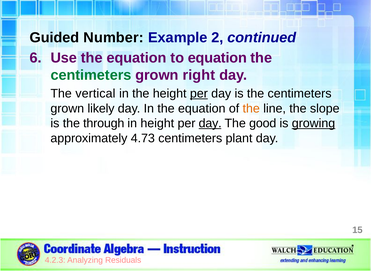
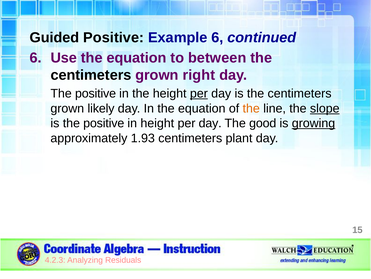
Guided Number: Number -> Positive
Example 2: 2 -> 6
to equation: equation -> between
centimeters at (91, 75) colour: green -> black
vertical at (95, 93): vertical -> positive
slope underline: none -> present
is the through: through -> positive
day at (210, 123) underline: present -> none
4.73: 4.73 -> 1.93
